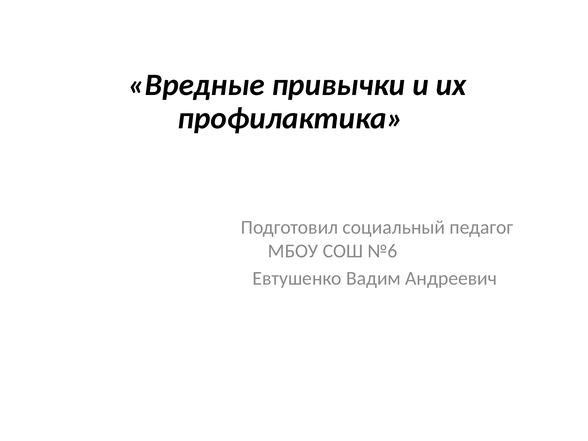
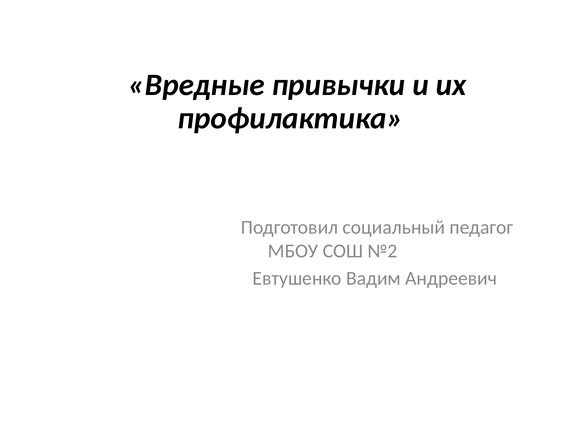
№6: №6 -> №2
